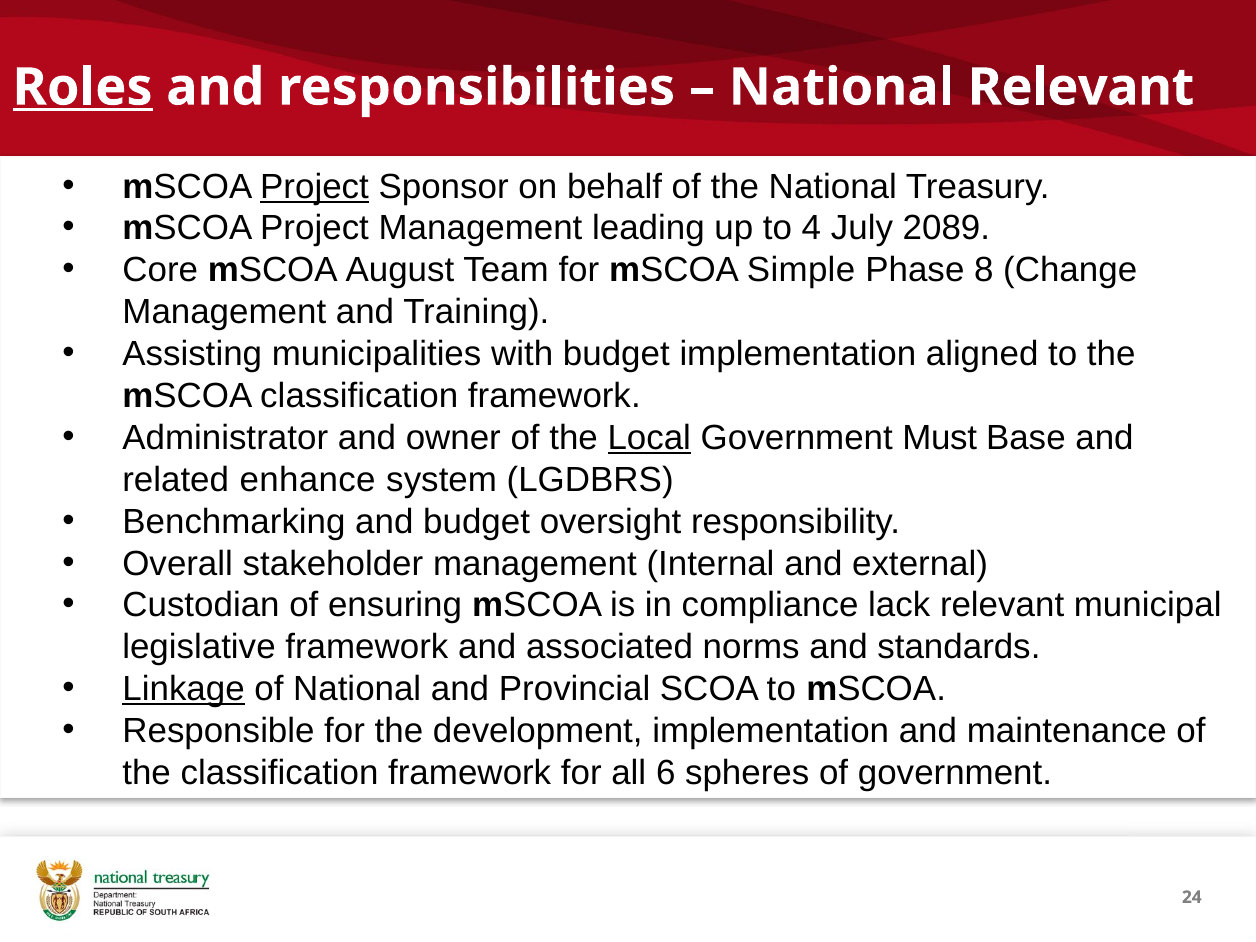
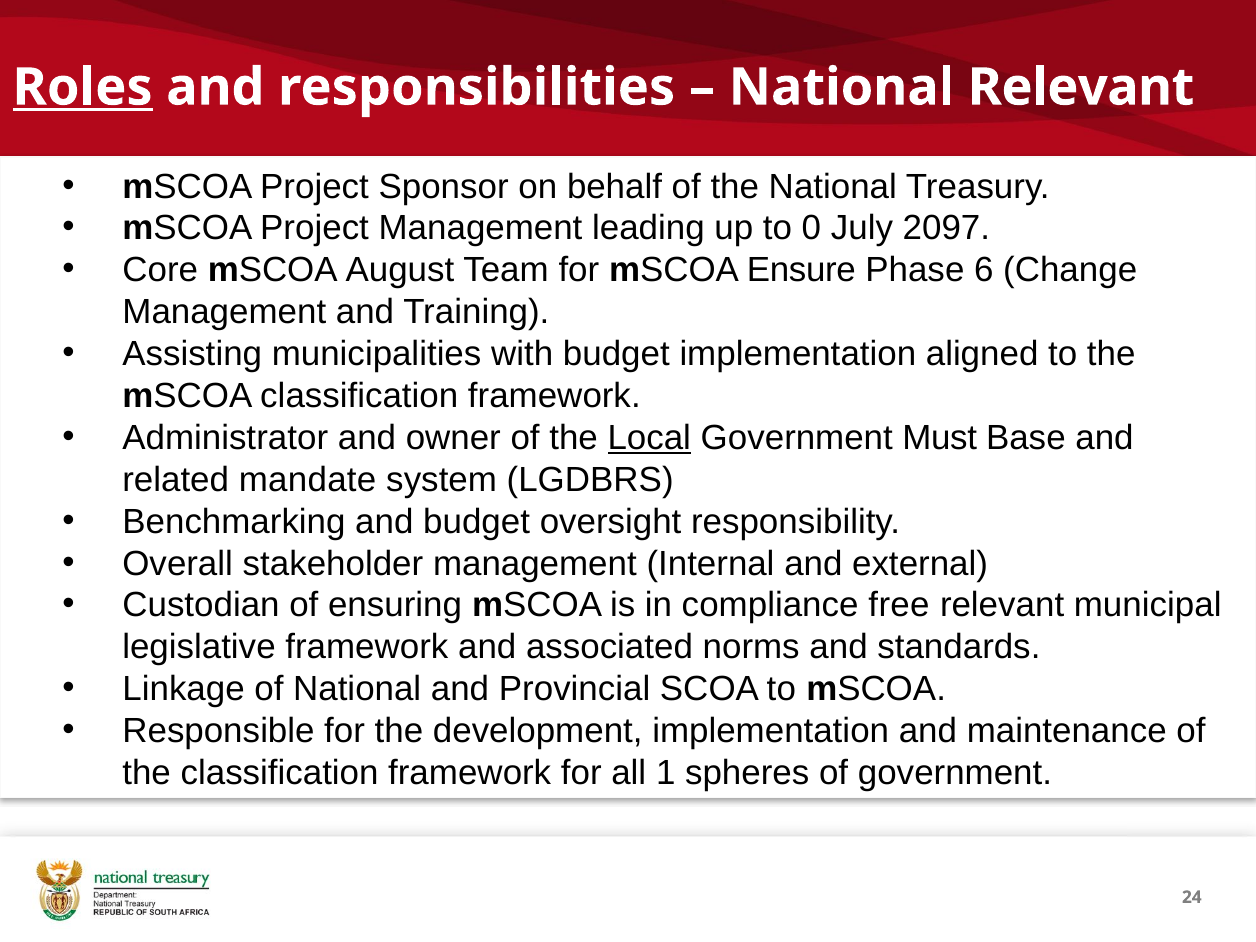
Project at (315, 187) underline: present -> none
4: 4 -> 0
2089: 2089 -> 2097
Simple: Simple -> Ensure
8: 8 -> 6
enhance: enhance -> mandate
lack: lack -> free
Linkage underline: present -> none
6: 6 -> 1
